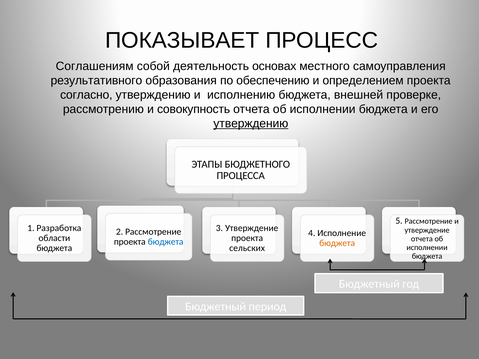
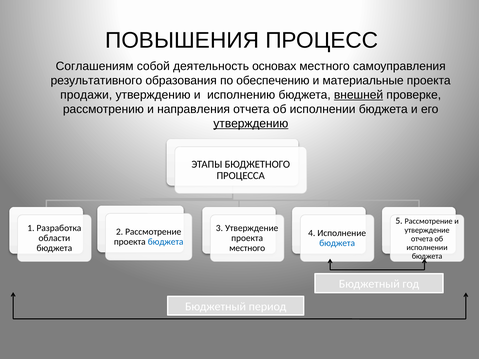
ПОКАЗЫВАЕТ: ПОКАЗЫВАЕТ -> ПОВЫШЕНИЯ
определением: определением -> материальные
согласно: согласно -> продажи
внешней underline: none -> present
совокупность: совокупность -> направления
бюджета at (337, 243) colour: orange -> blue
сельских at (247, 248): сельских -> местного
